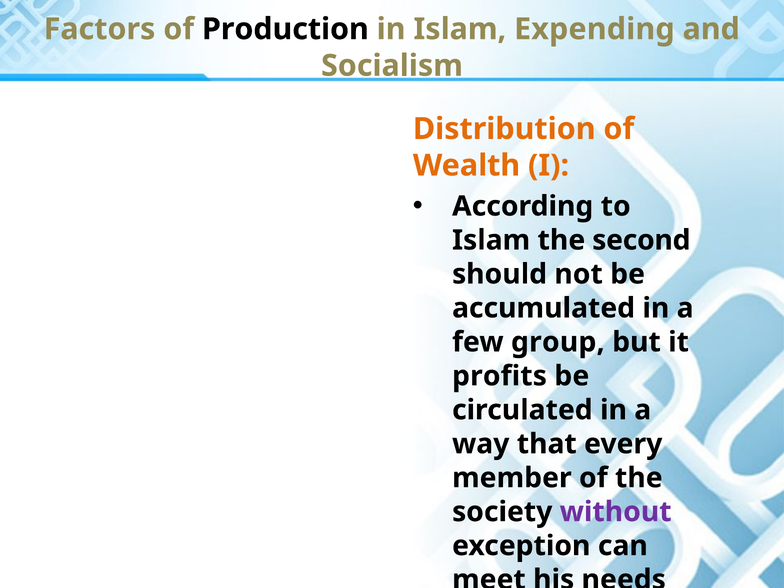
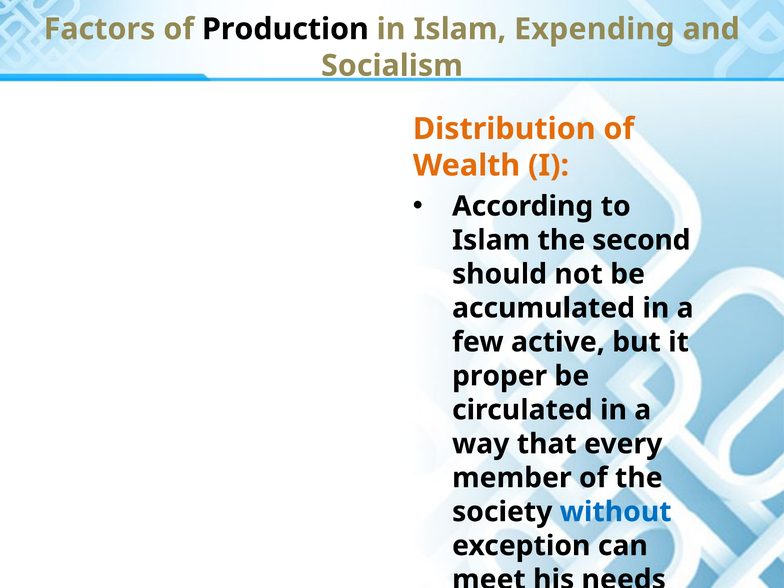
group: group -> active
profits: profits -> proper
without colour: purple -> blue
